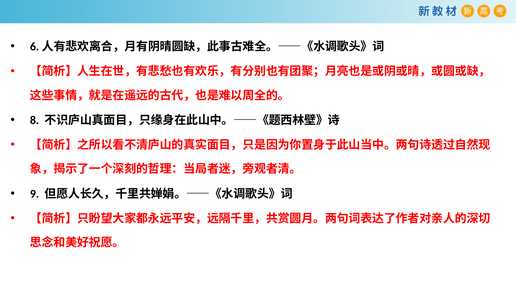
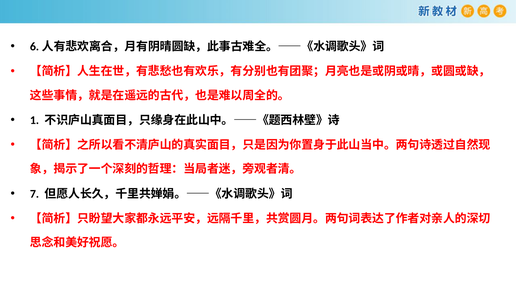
8: 8 -> 1
9: 9 -> 7
